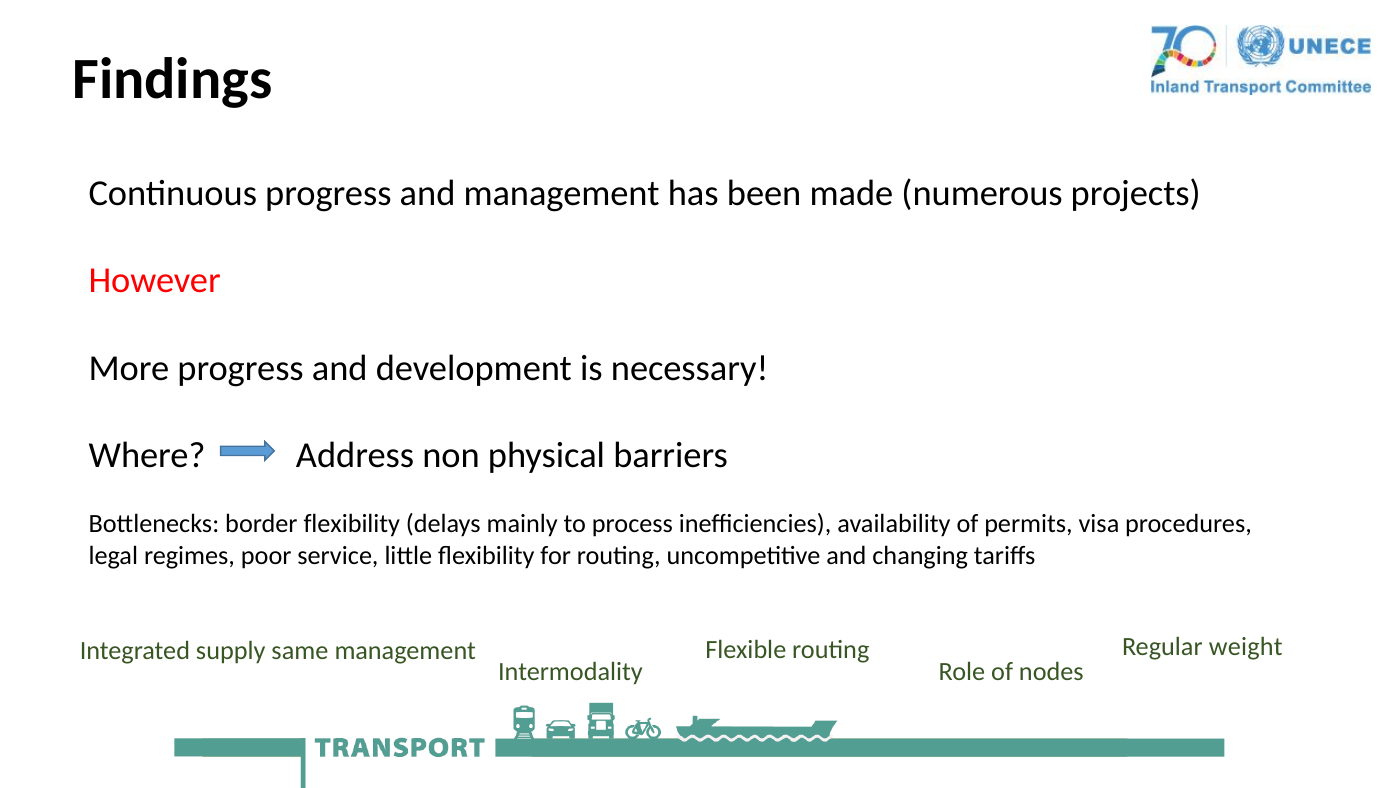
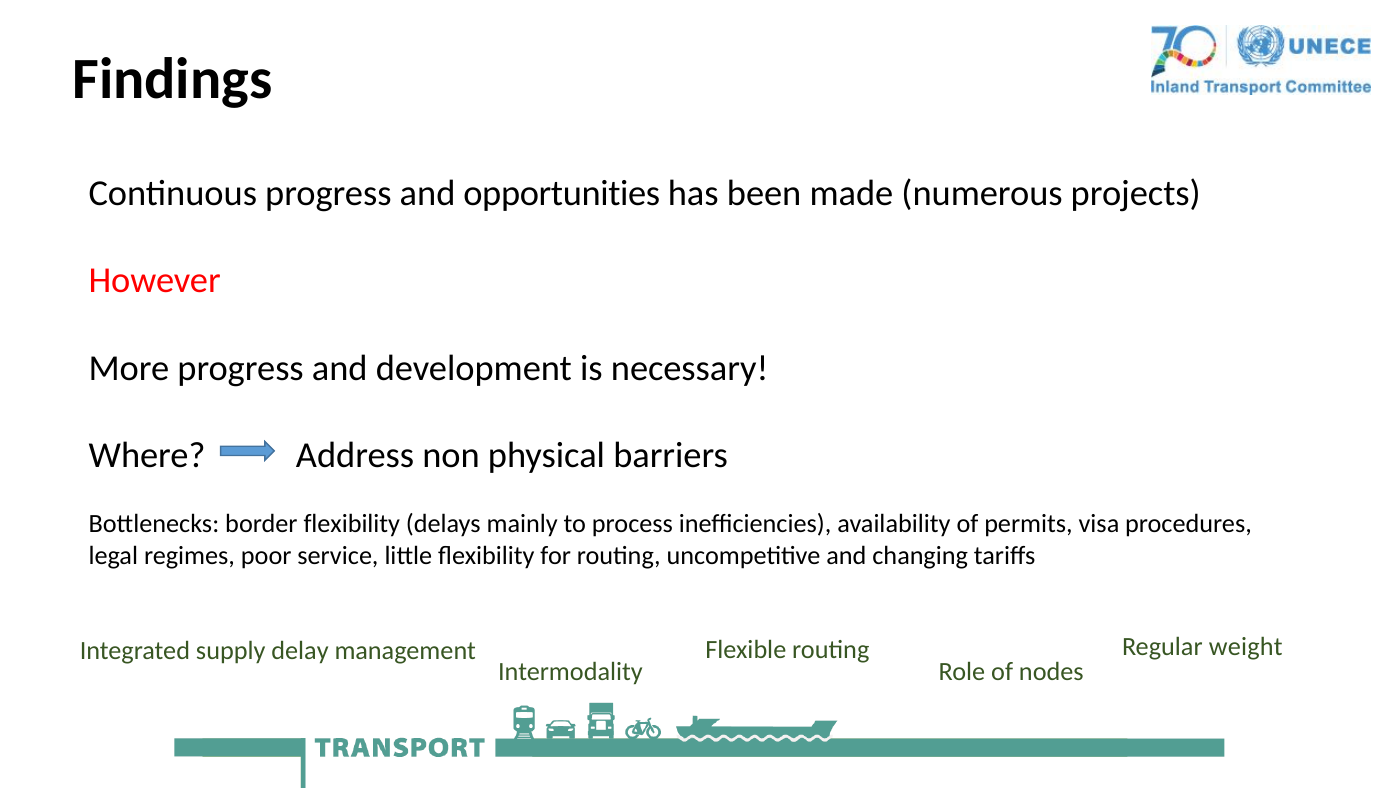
and management: management -> opportunities
same: same -> delay
